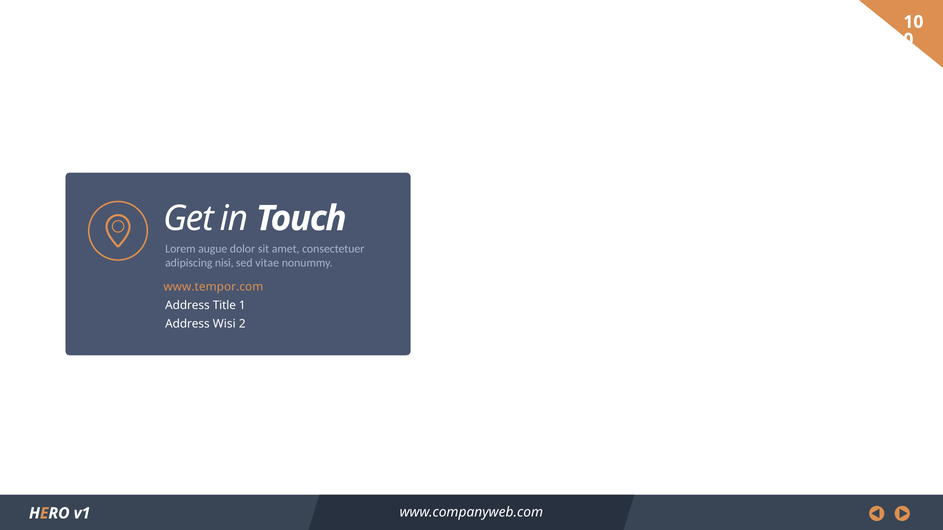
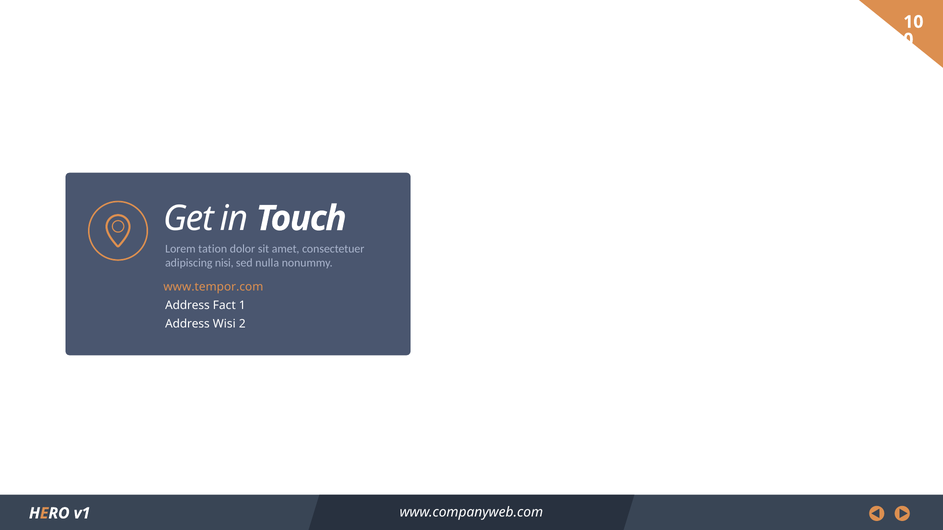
augue: augue -> tation
vitae: vitae -> nulla
Title: Title -> Fact
